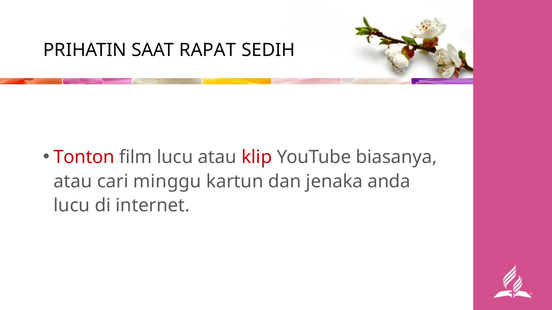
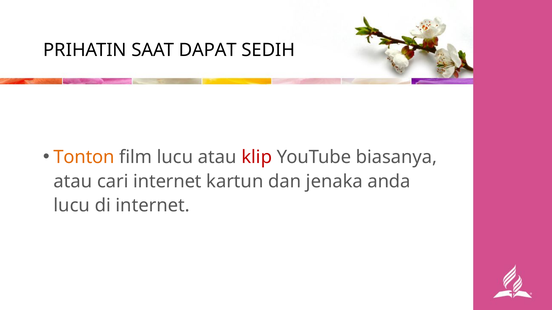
RAPAT: RAPAT -> DAPAT
Tonton colour: red -> orange
cari minggu: minggu -> internet
